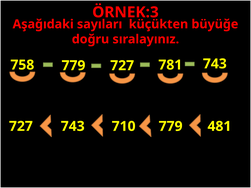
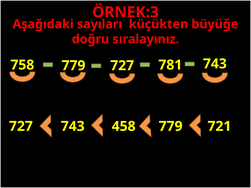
710: 710 -> 458
481: 481 -> 721
